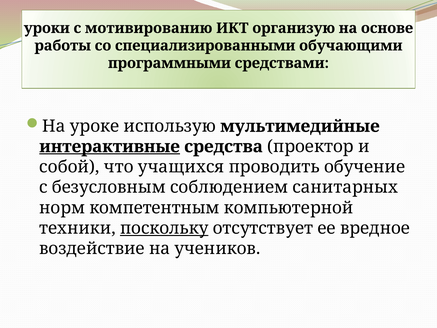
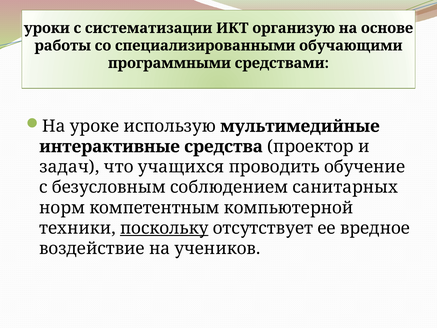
мотивированию: мотивированию -> систематизации
интерактивные underline: present -> none
собой: собой -> задач
